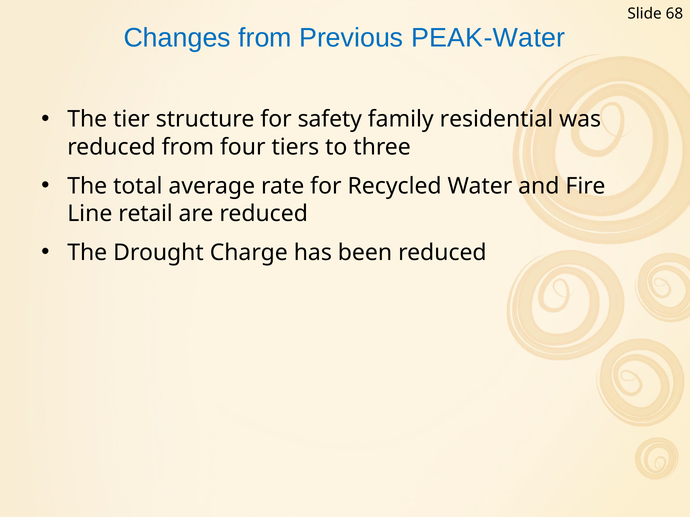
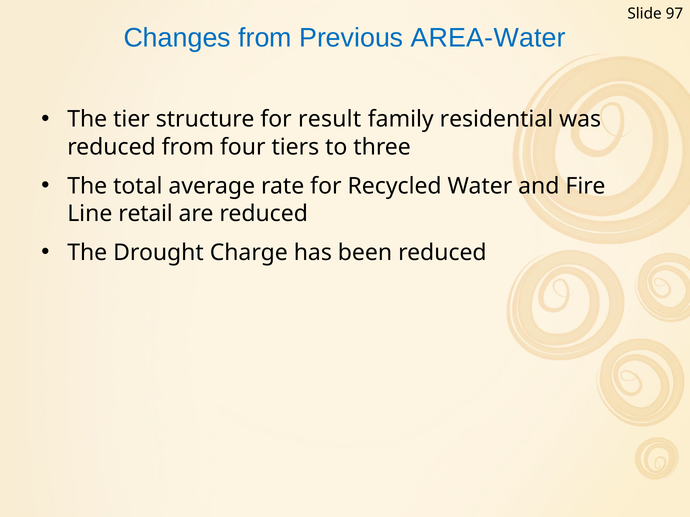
68: 68 -> 97
PEAK-Water: PEAK-Water -> AREA-Water
safety: safety -> result
